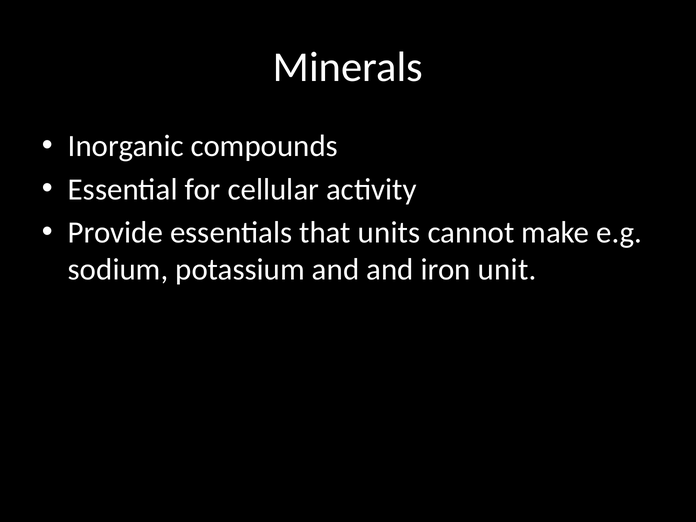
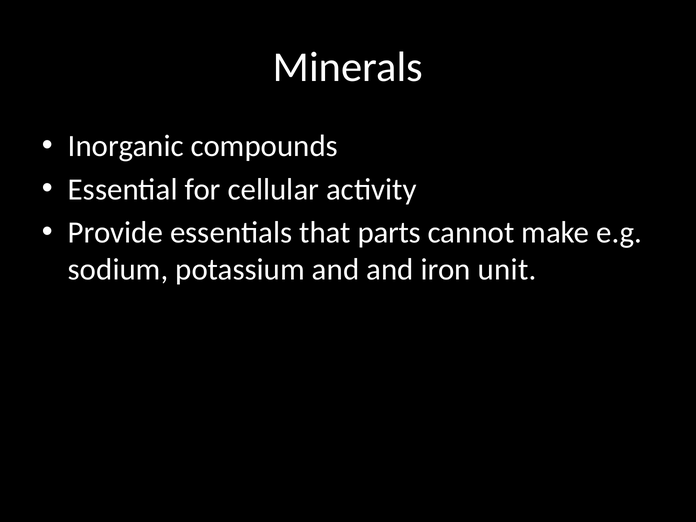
units: units -> parts
